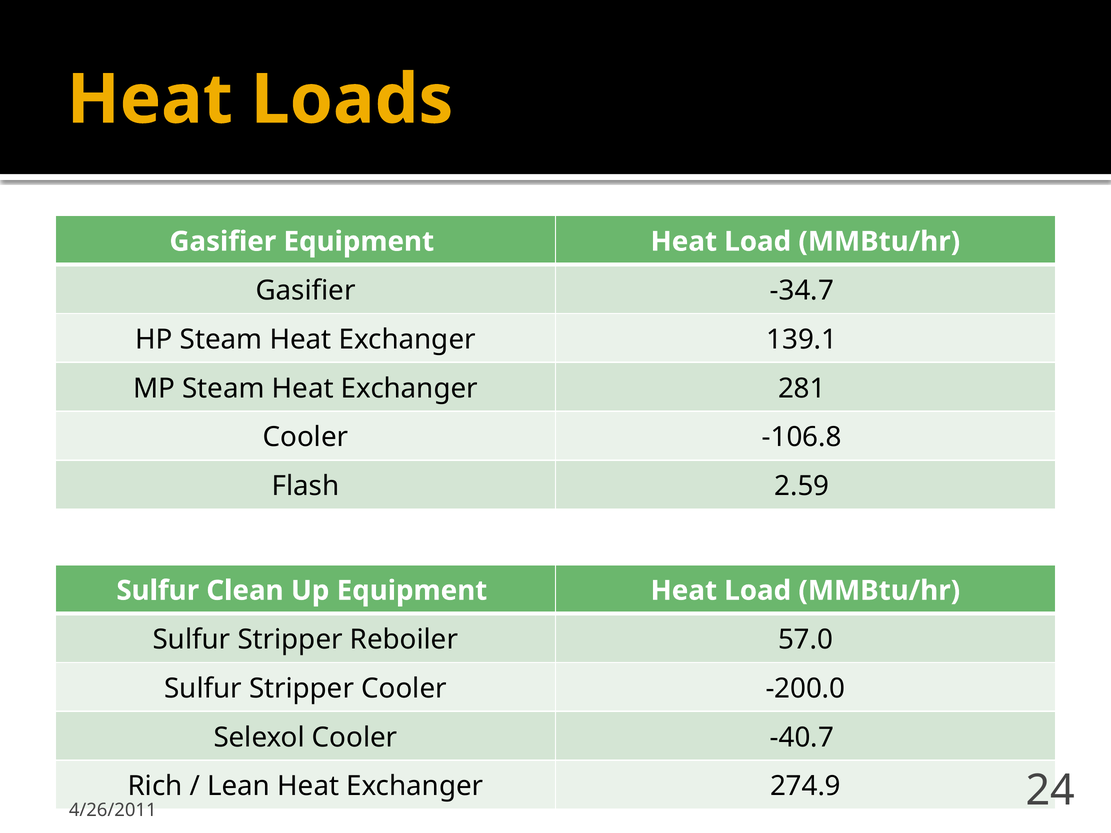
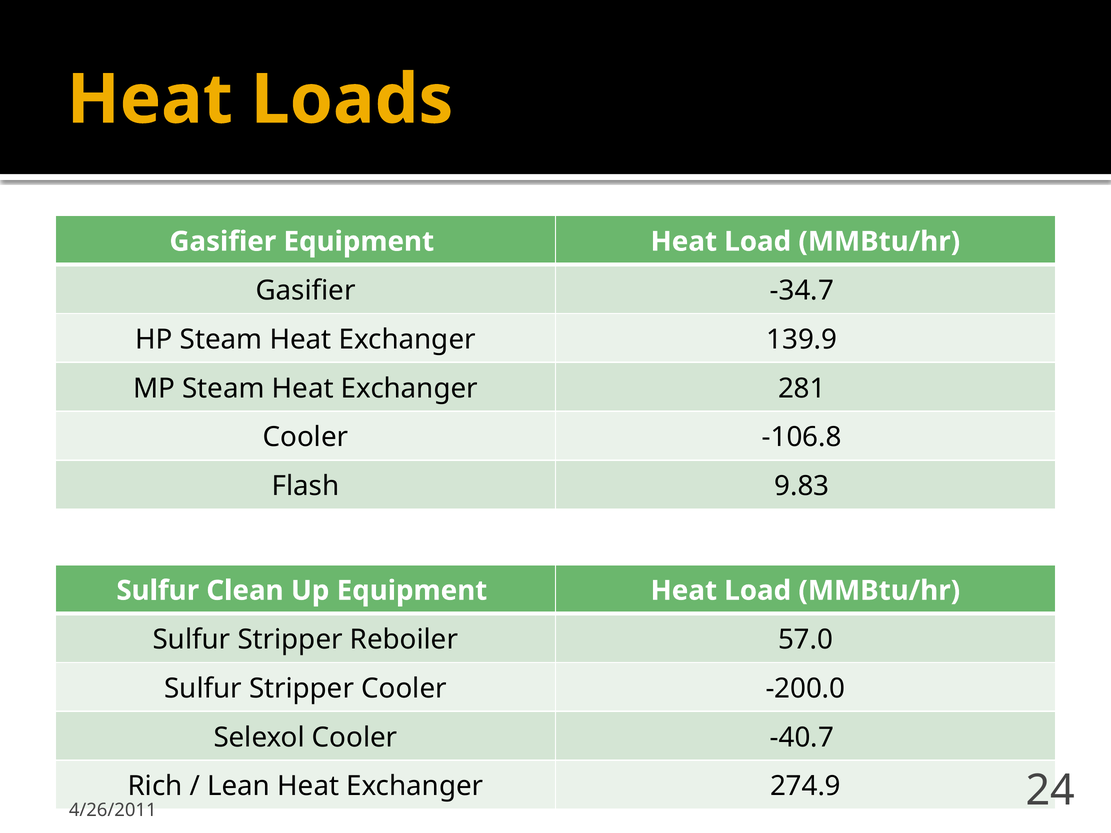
139.1: 139.1 -> 139.9
2.59: 2.59 -> 9.83
